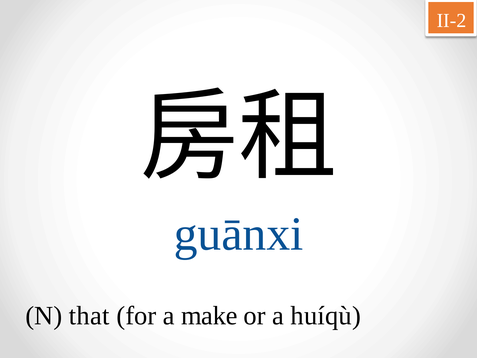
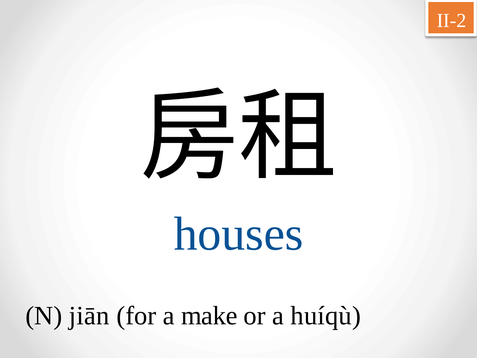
guānxi: guānxi -> houses
that: that -> jiān
